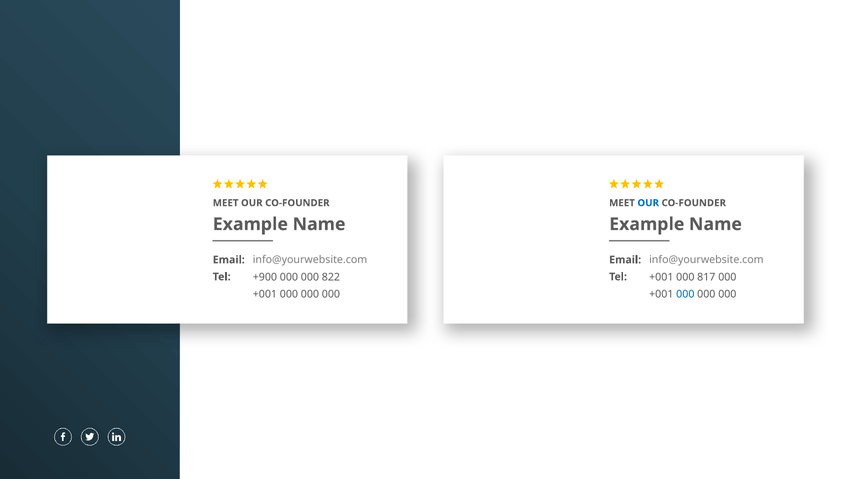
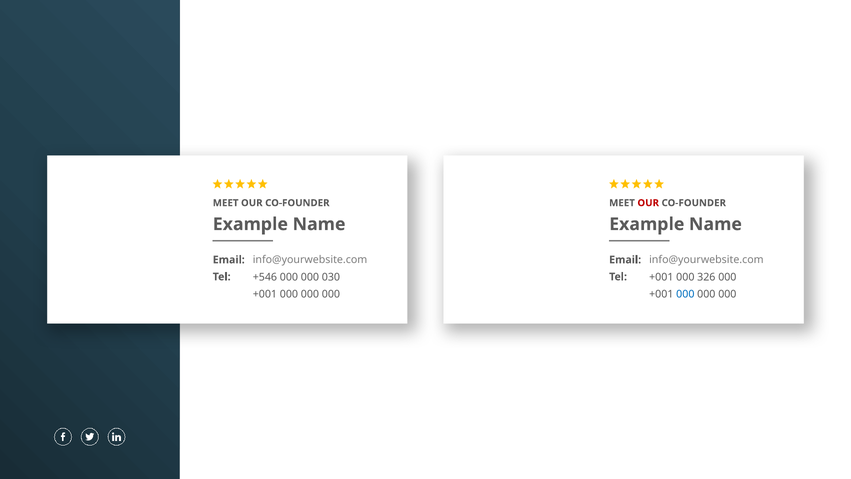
OUR at (648, 203) colour: blue -> red
+900: +900 -> +546
822: 822 -> 030
817: 817 -> 326
